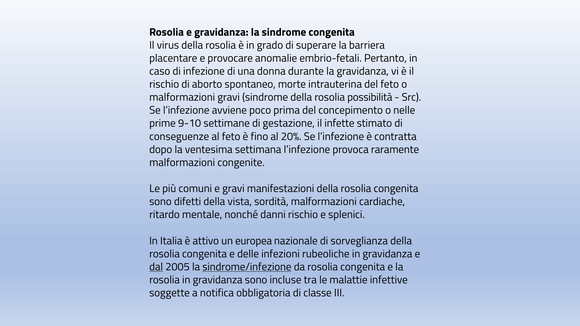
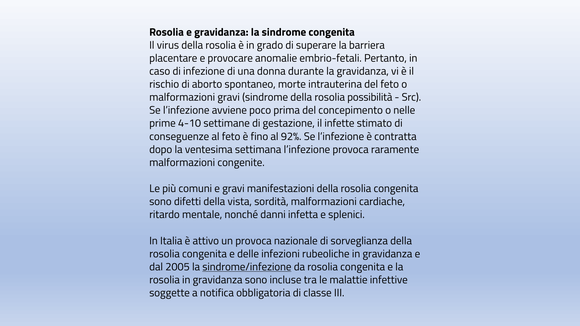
9-10: 9-10 -> 4-10
20%: 20% -> 92%
danni rischio: rischio -> infetta
un europea: europea -> provoca
dal underline: present -> none
